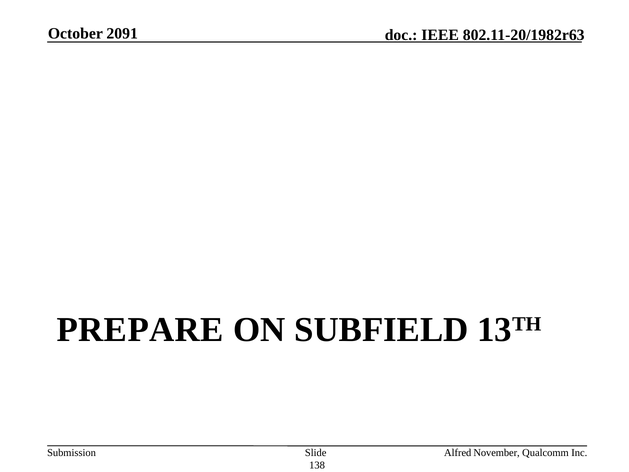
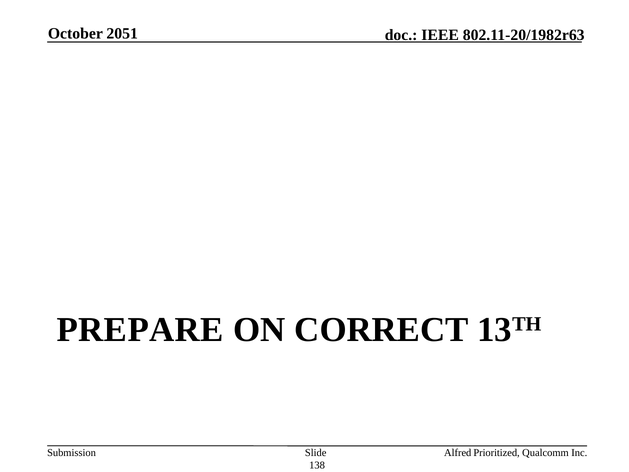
2091: 2091 -> 2051
SUBFIELD: SUBFIELD -> CORRECT
November: November -> Prioritized
